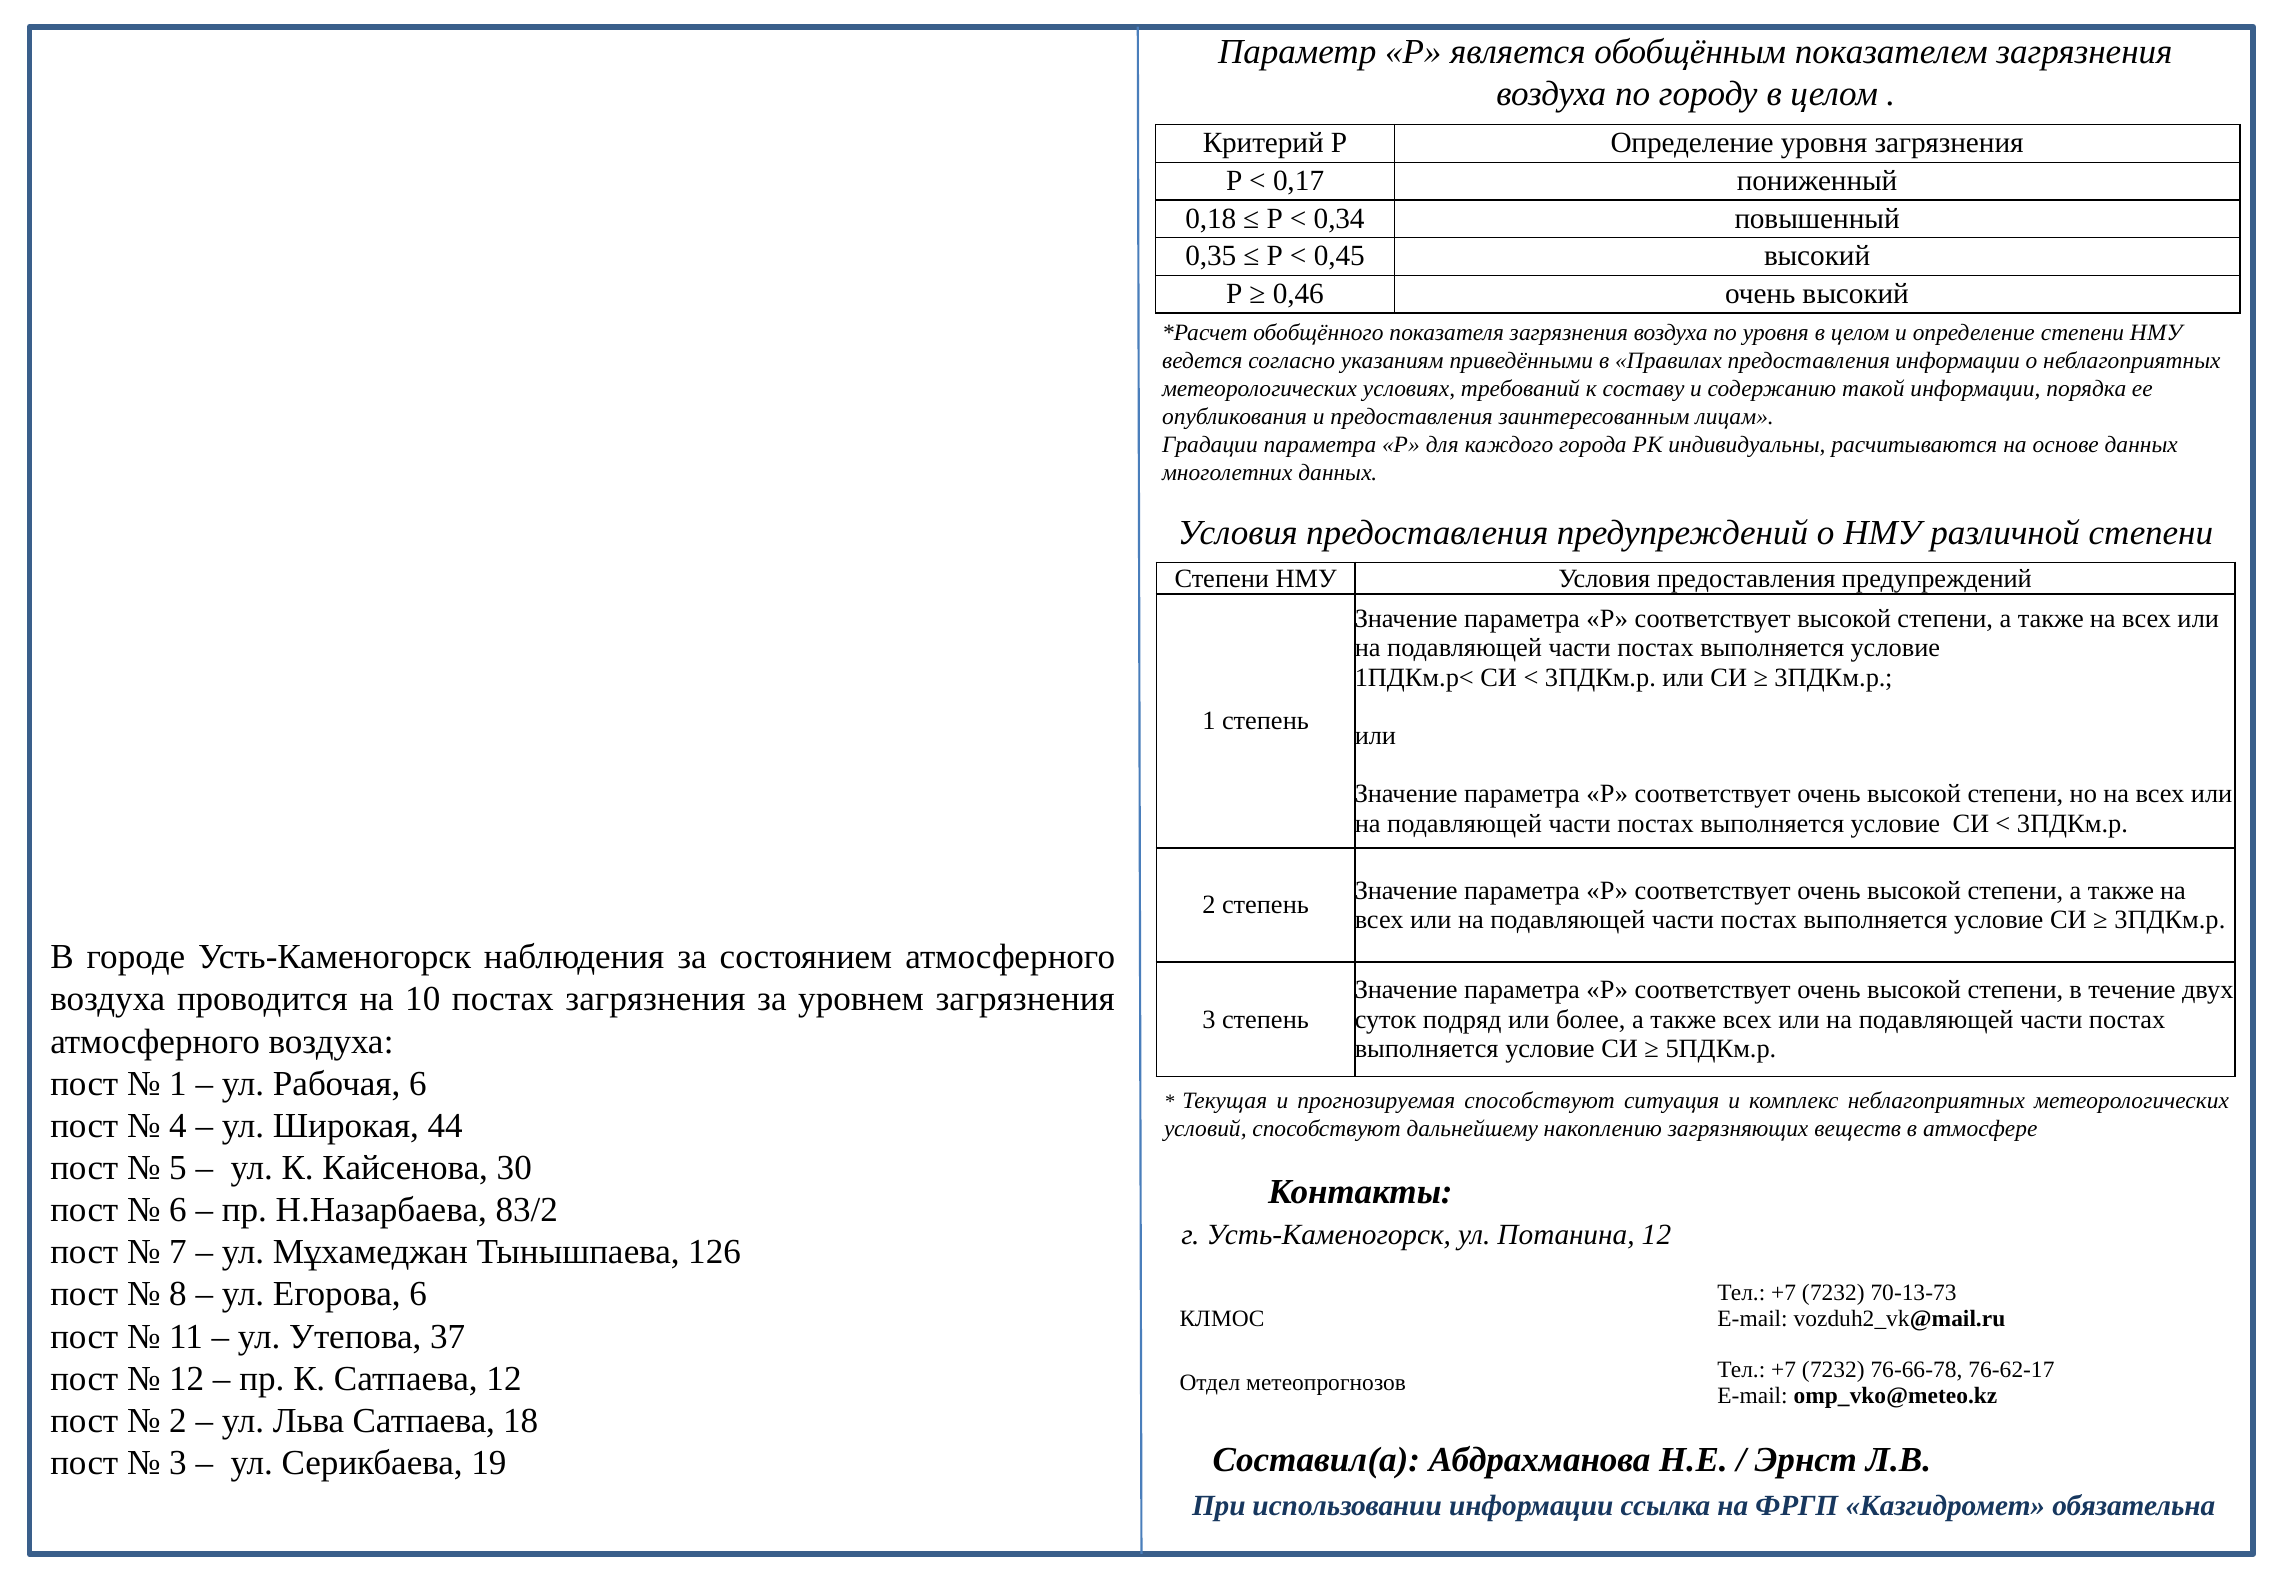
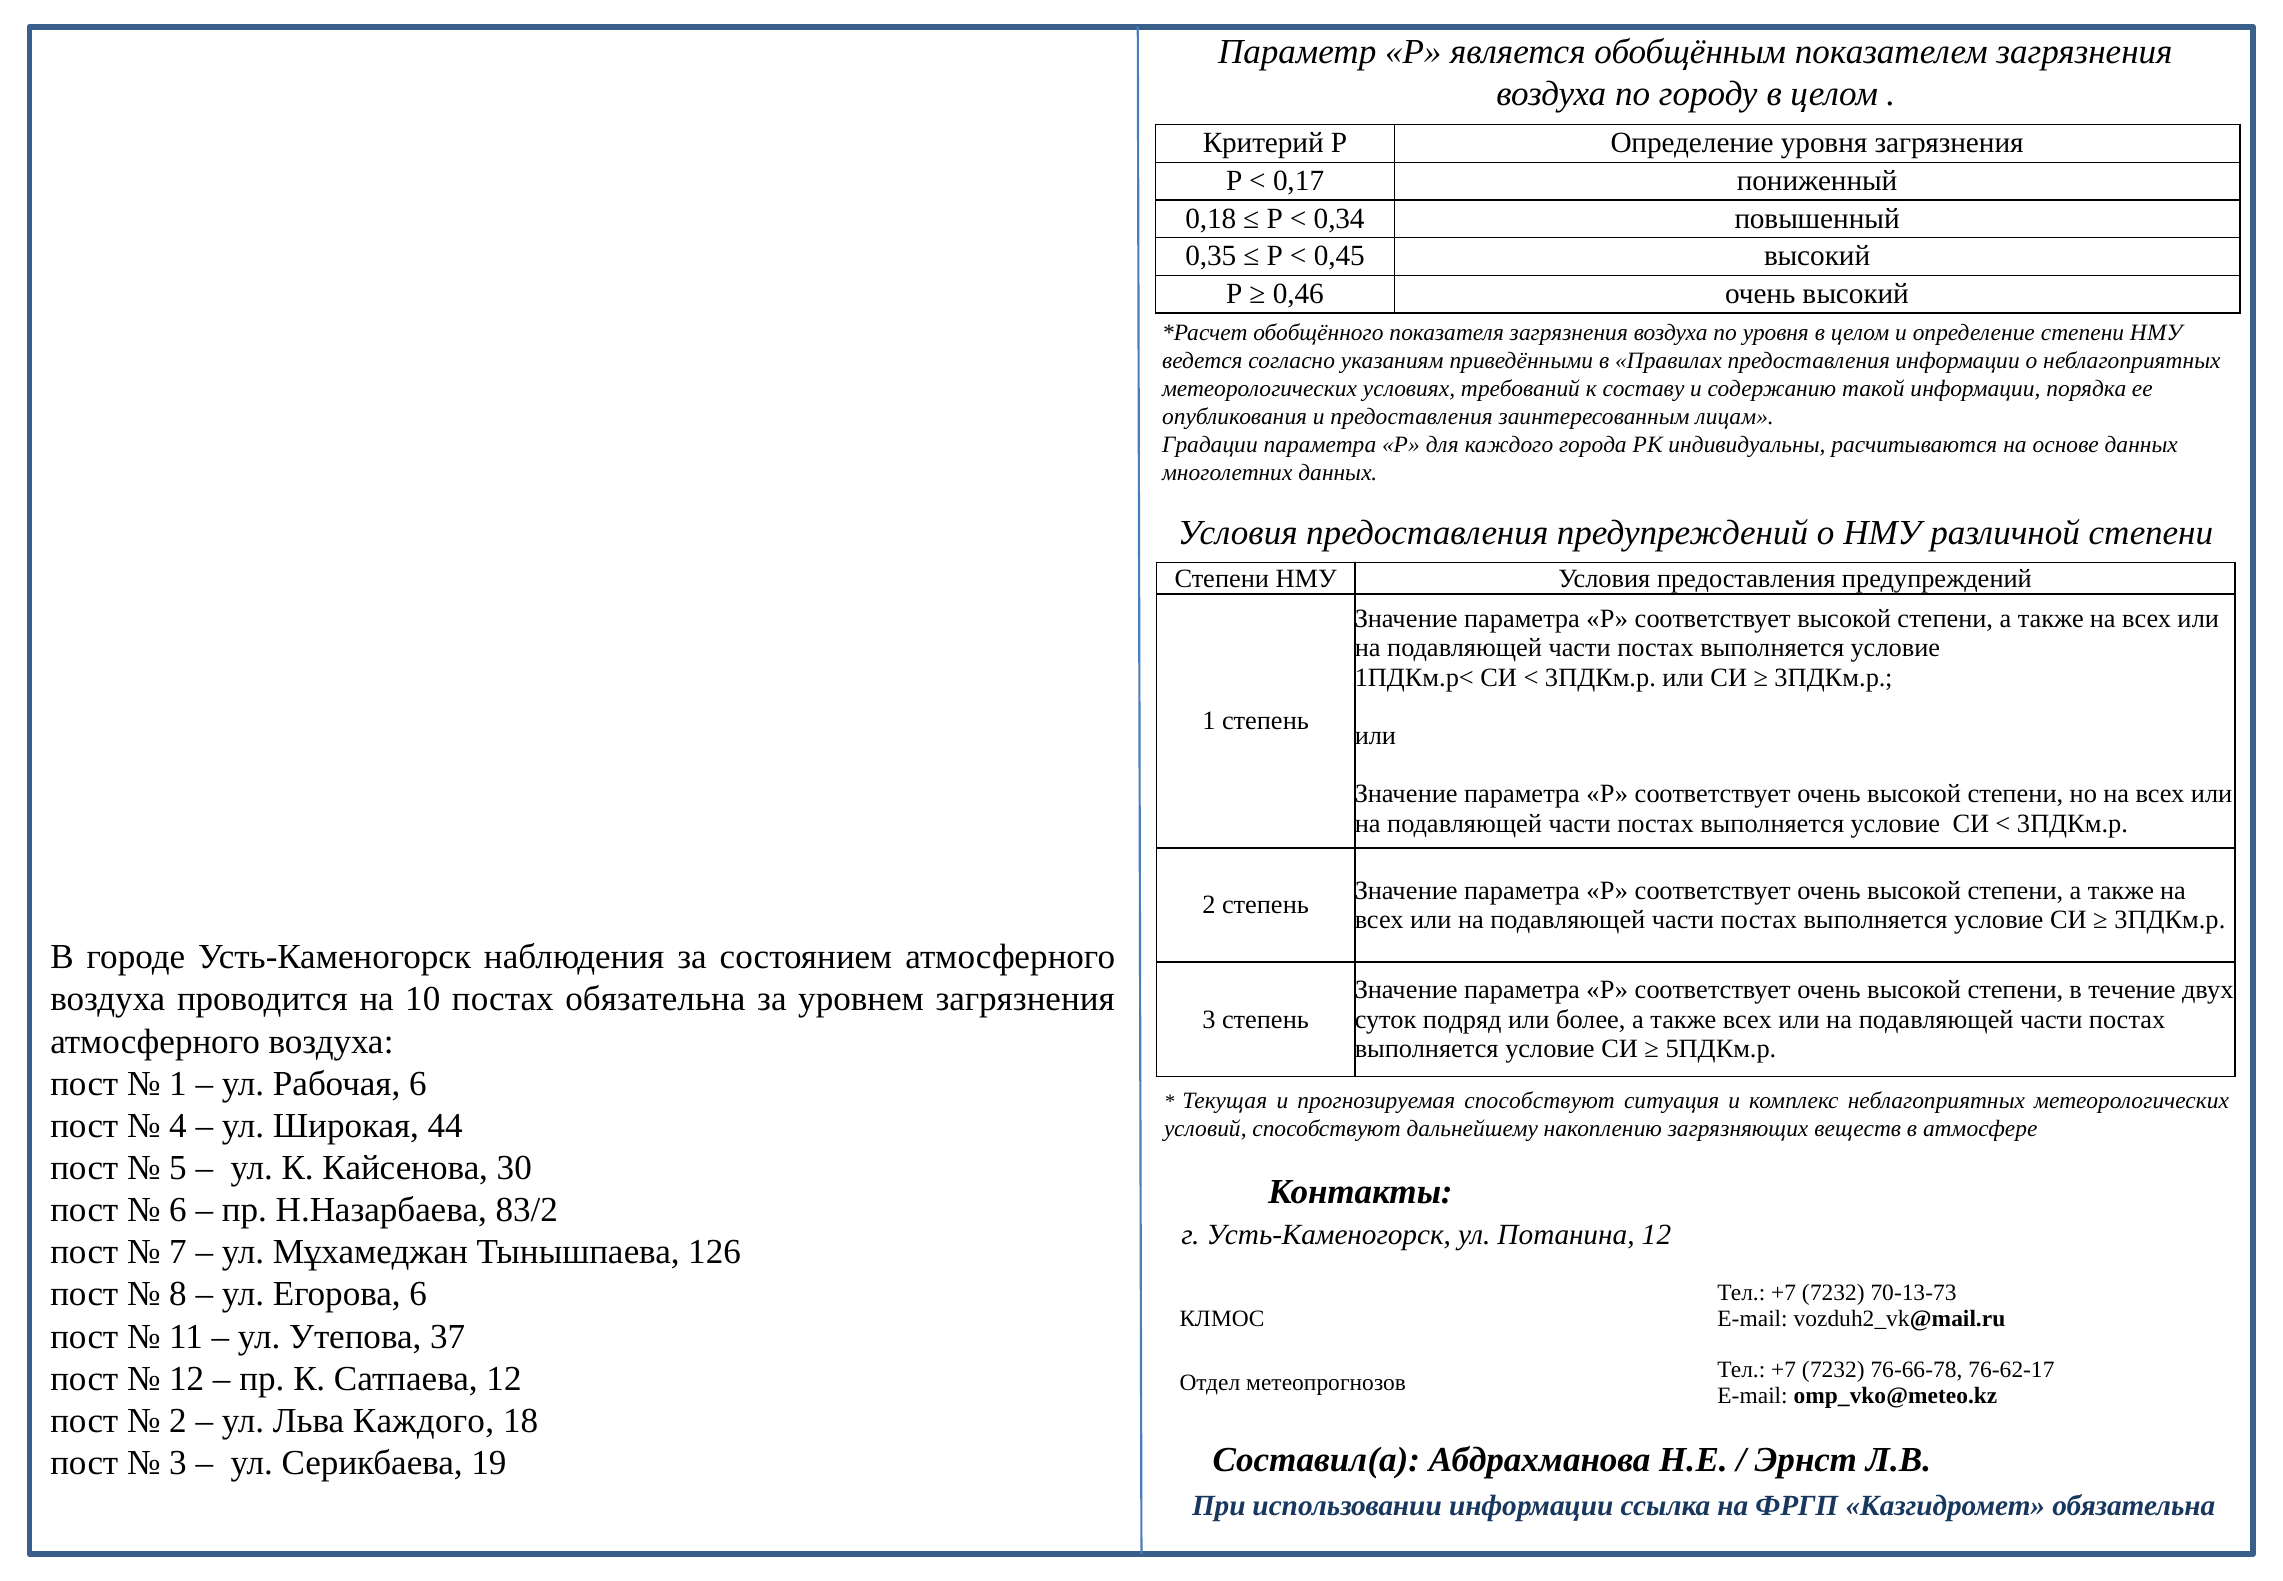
постах загрязнения: загрязнения -> обязательна
Льва Сатпаева: Сатпаева -> Каждого
